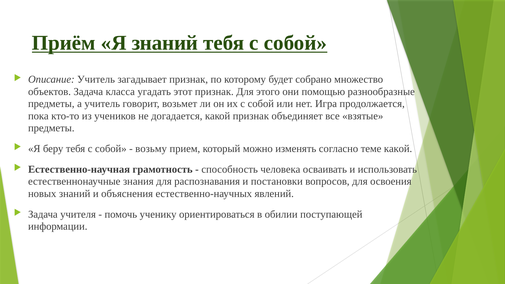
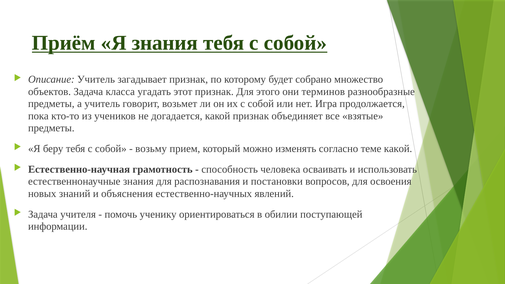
Я знаний: знаний -> знания
помощью: помощью -> терминов
